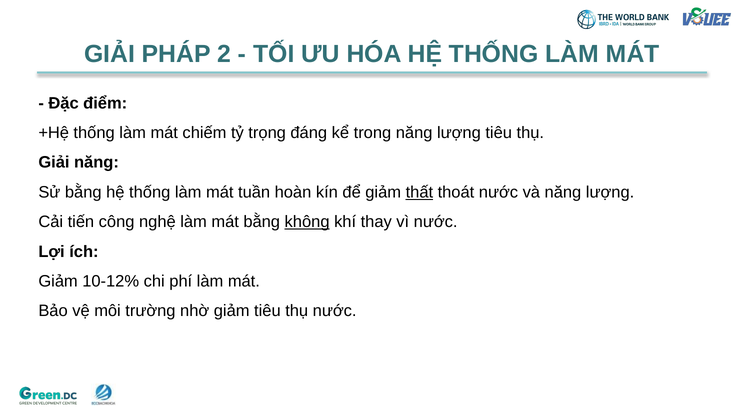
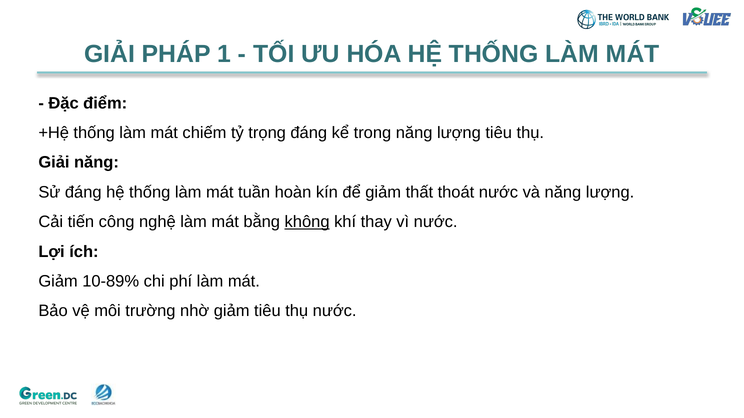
2: 2 -> 1
Sử bằng: bằng -> đáng
thất underline: present -> none
10-12%: 10-12% -> 10-89%
